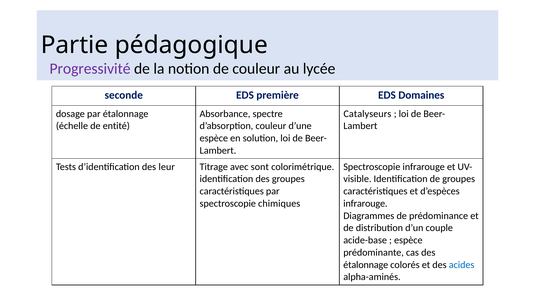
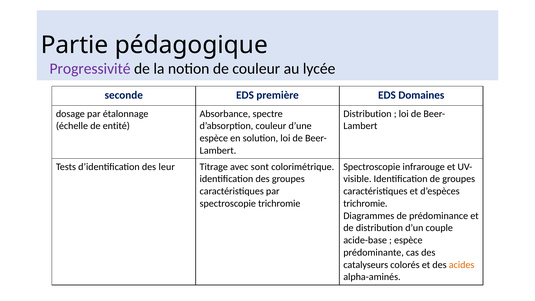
Catalyseurs at (367, 114): Catalyseurs -> Distribution
spectroscopie chimiques: chimiques -> trichromie
infrarouge at (365, 203): infrarouge -> trichromie
étalonnage at (366, 265): étalonnage -> catalyseurs
acides colour: blue -> orange
